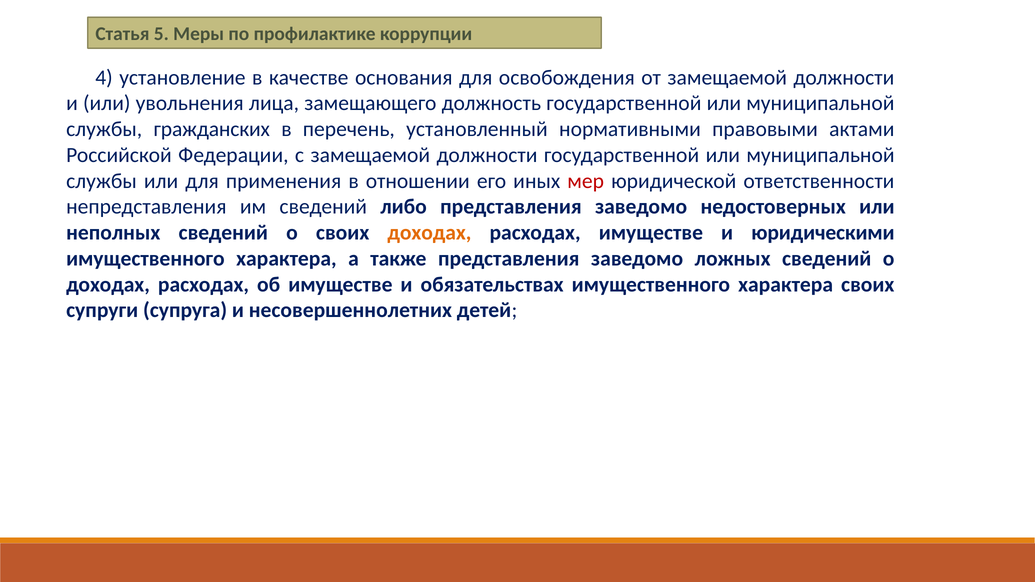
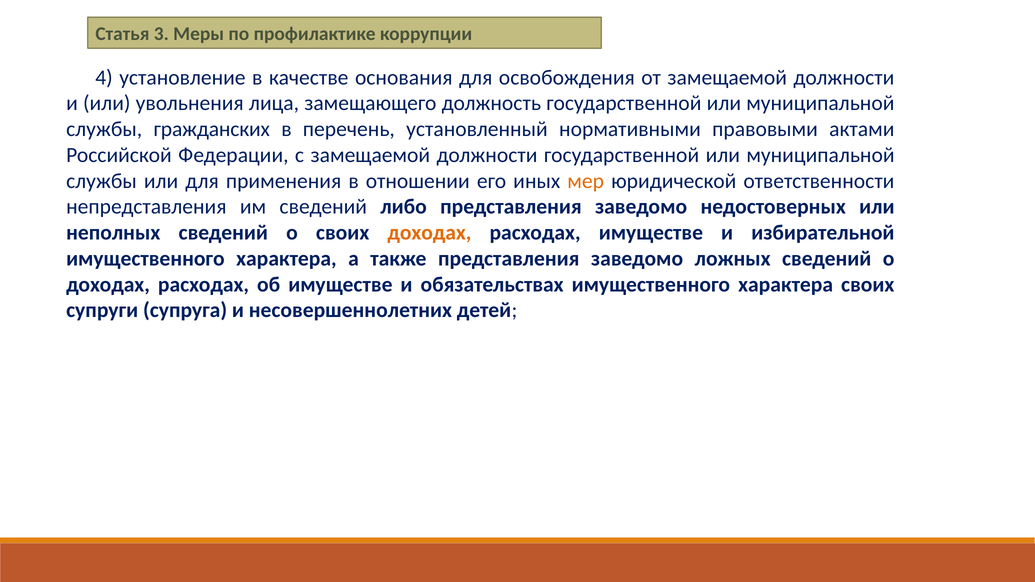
5: 5 -> 3
мер colour: red -> orange
юридическими: юридическими -> избирательной
